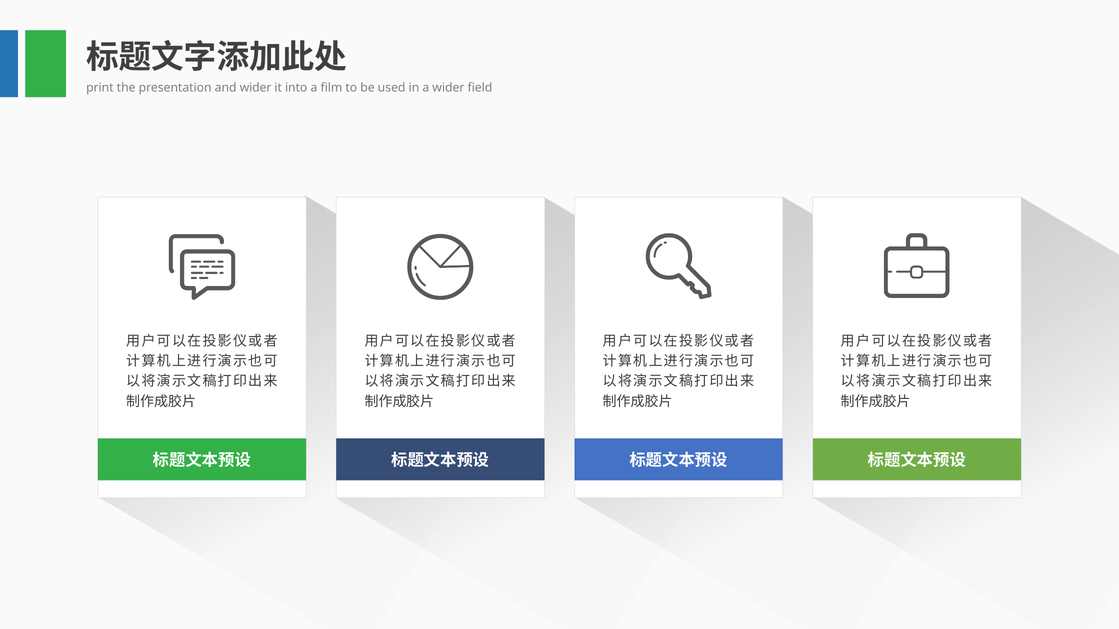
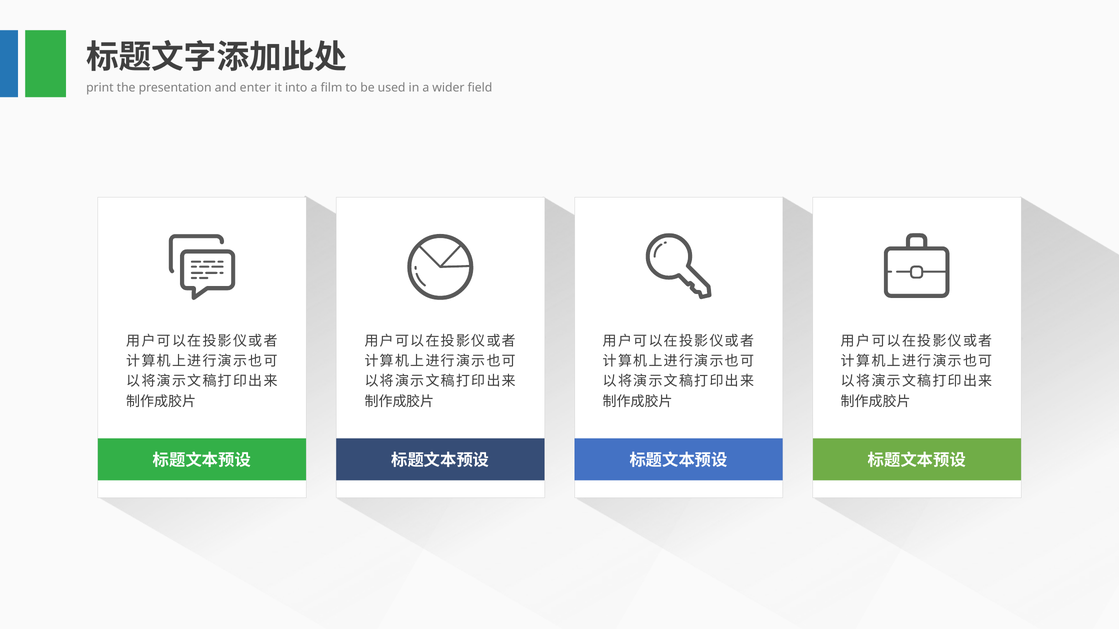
and wider: wider -> enter
